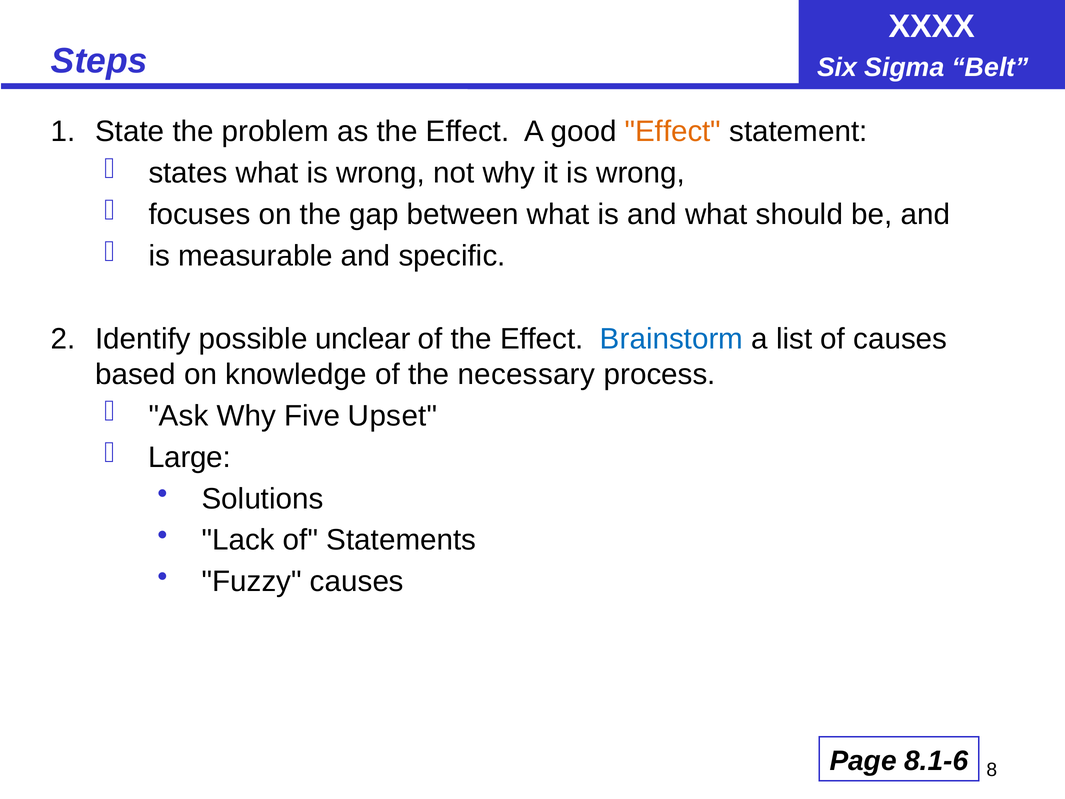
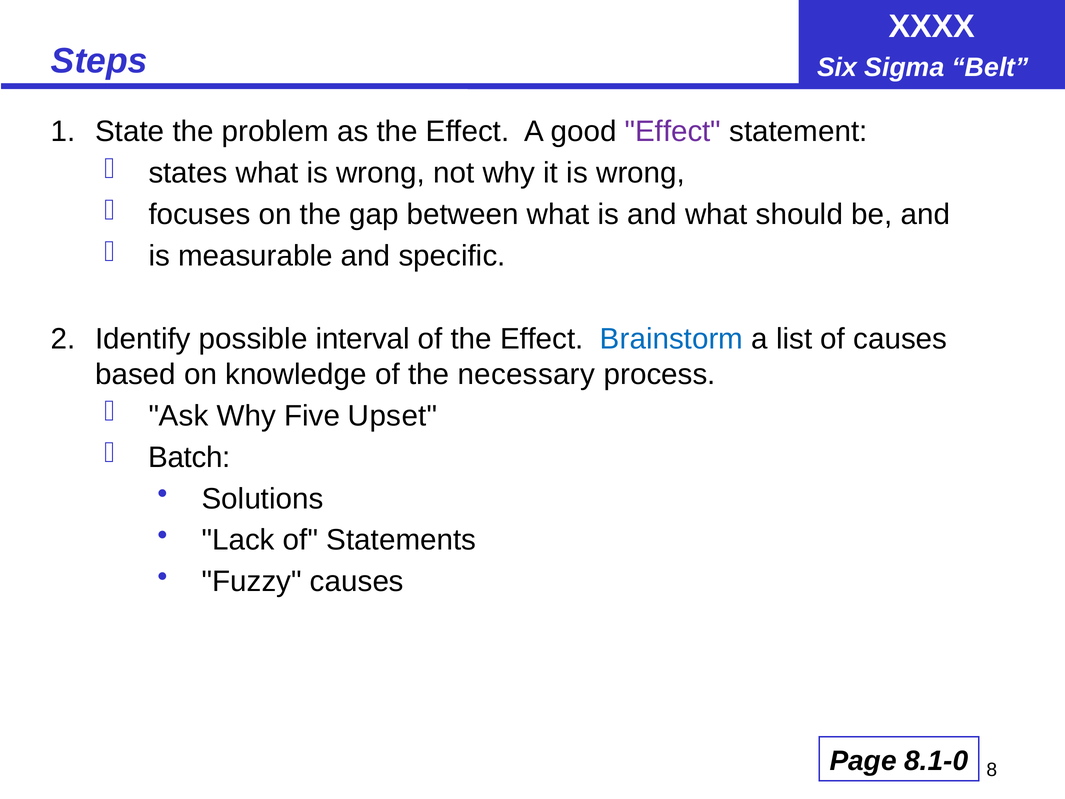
Effect at (673, 132) colour: orange -> purple
unclear: unclear -> interval
Large: Large -> Batch
8.1-6: 8.1-6 -> 8.1-0
